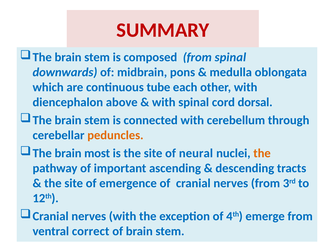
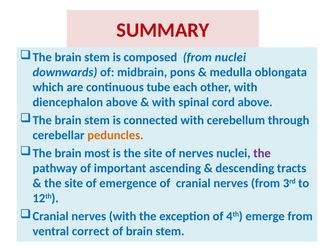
from spinal: spinal -> nuclei
cord dorsal: dorsal -> above
of neural: neural -> nerves
the at (262, 154) colour: orange -> purple
